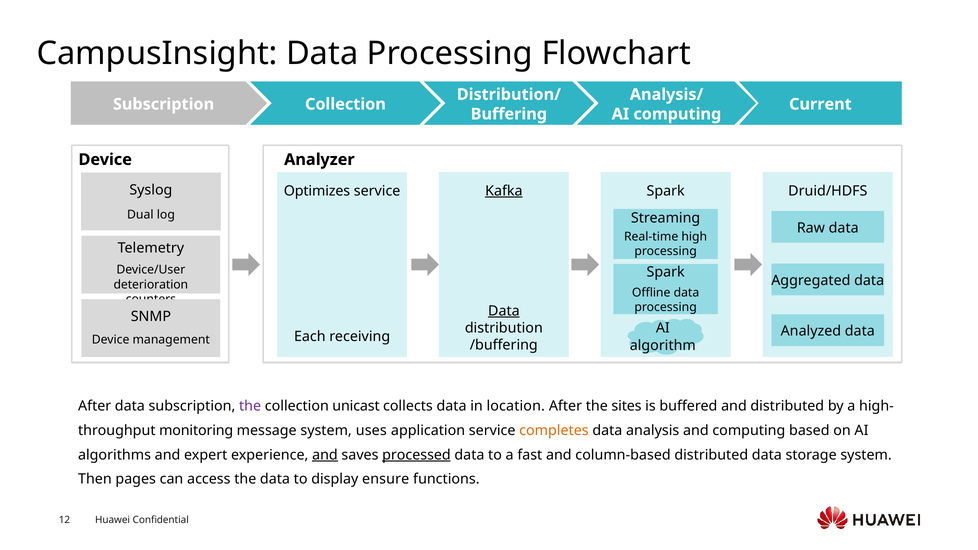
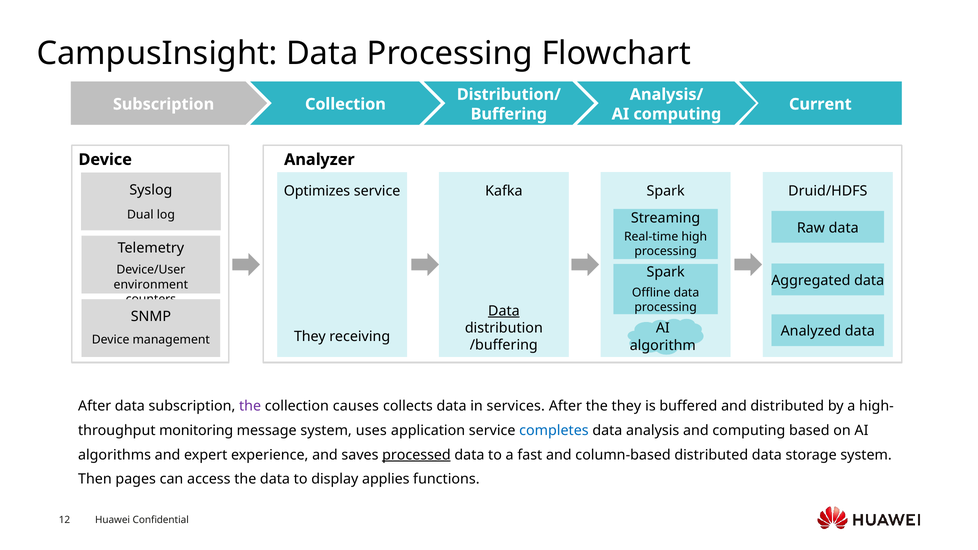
Kafka underline: present -> none
deterioration: deterioration -> environment
Each at (310, 336): Each -> They
unicast: unicast -> causes
location: location -> services
the sites: sites -> they
completes colour: orange -> blue
and at (325, 455) underline: present -> none
ensure: ensure -> applies
